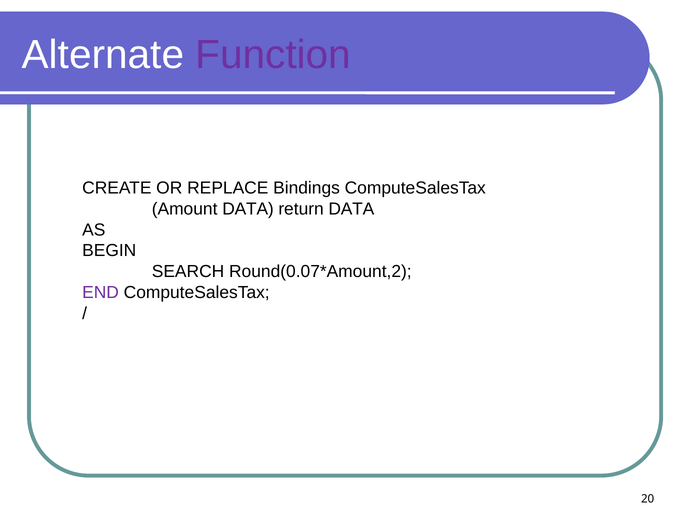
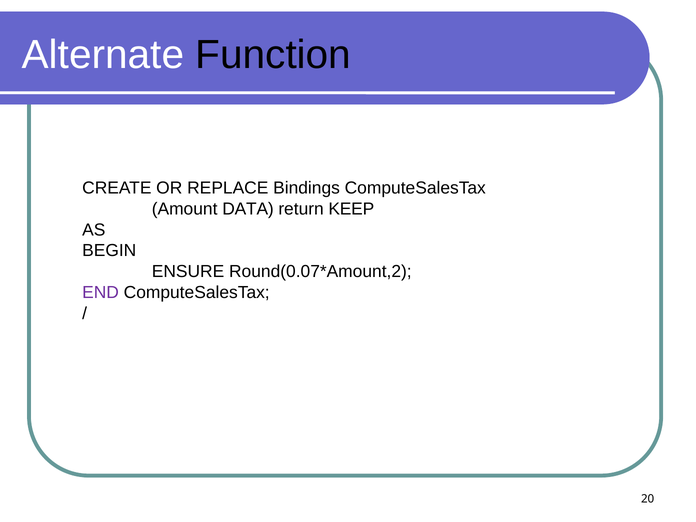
Function colour: purple -> black
return DATA: DATA -> KEEP
SEARCH: SEARCH -> ENSURE
